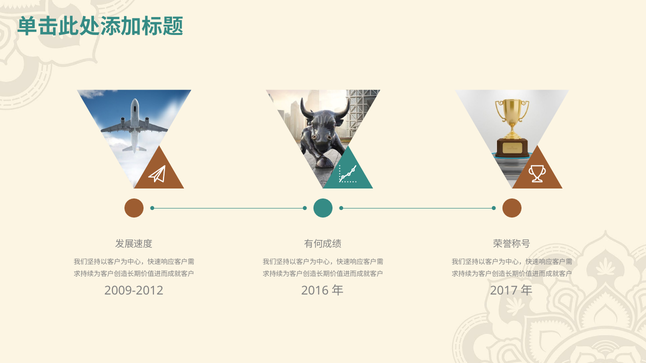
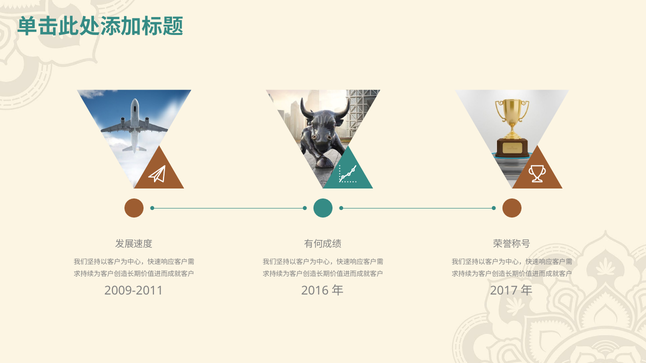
2009-2012: 2009-2012 -> 2009-2011
